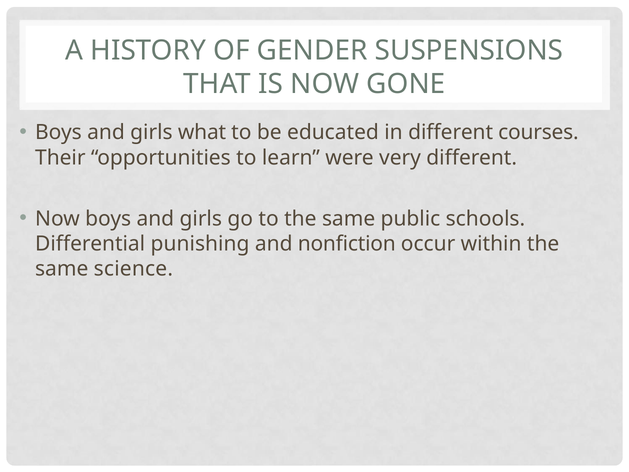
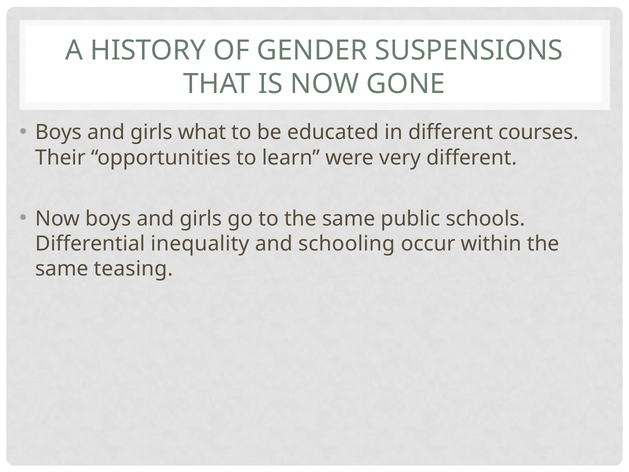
punishing: punishing -> inequality
nonfiction: nonfiction -> schooling
science: science -> teasing
